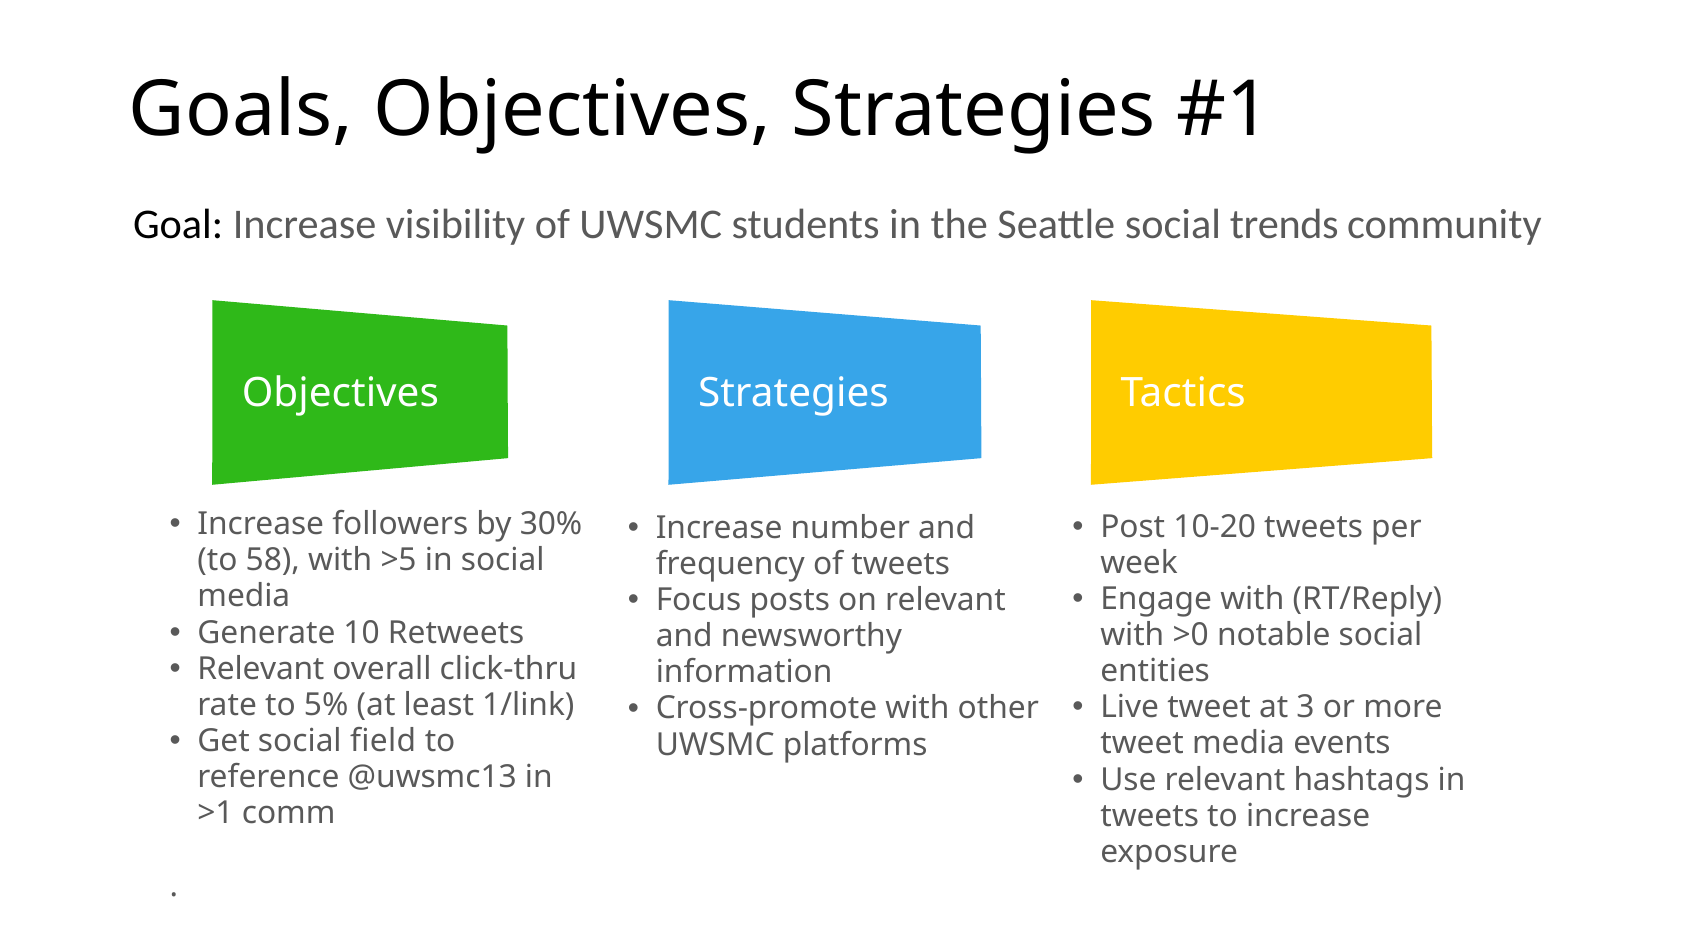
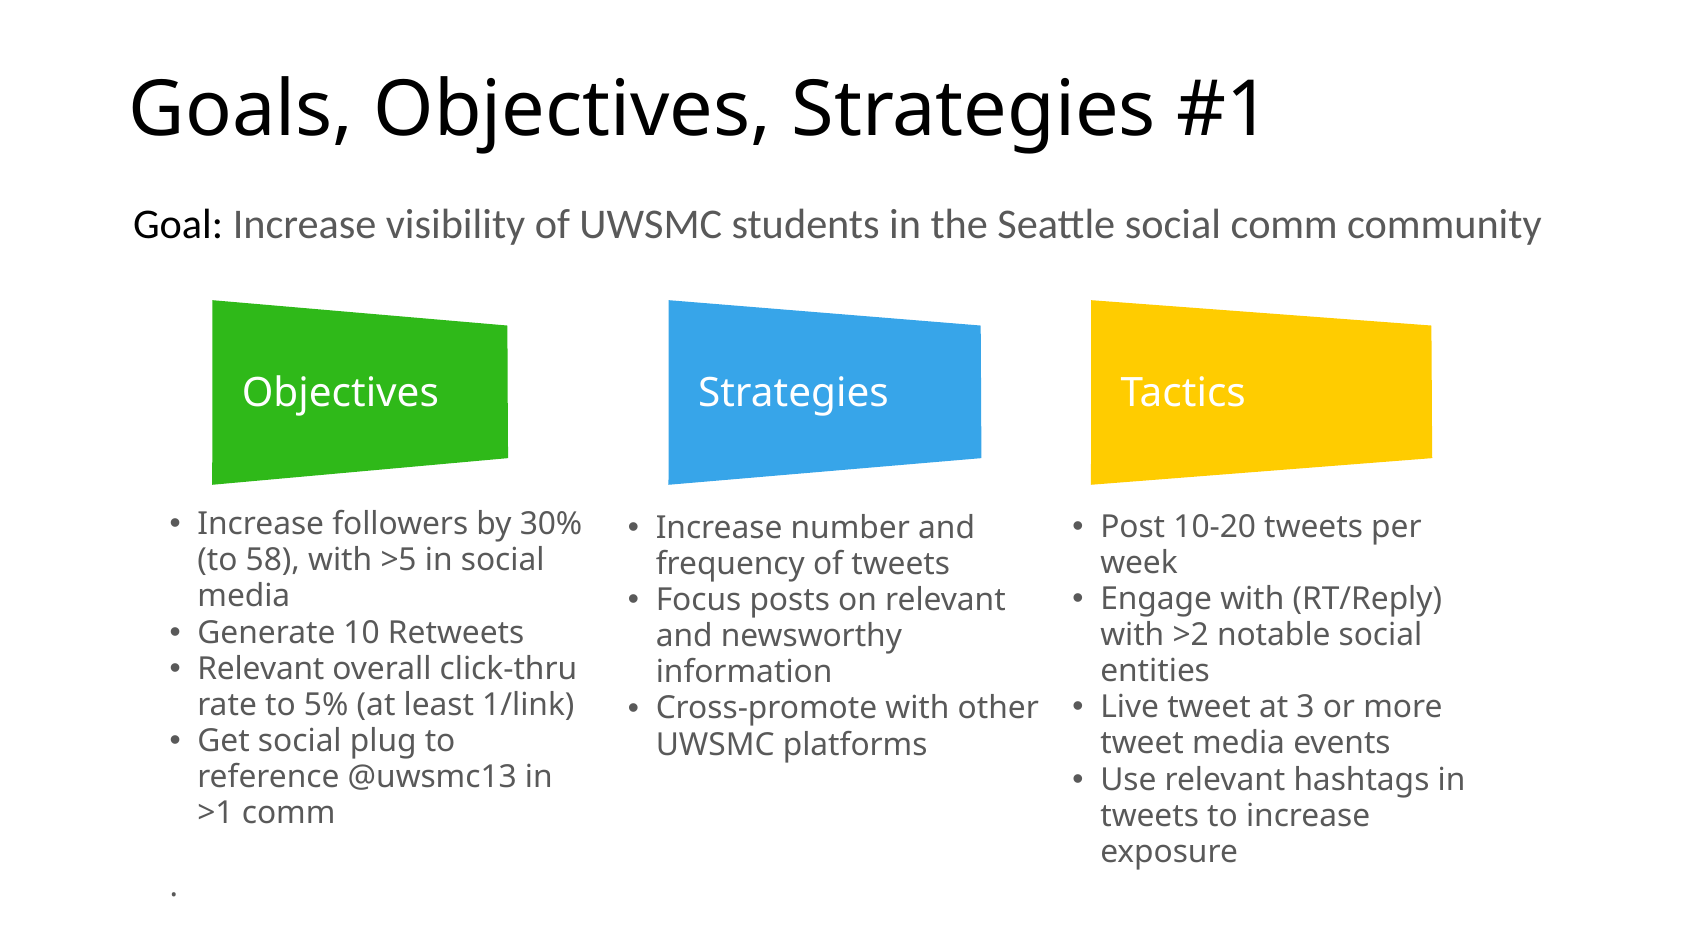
social trends: trends -> comm
>0: >0 -> >2
field: field -> plug
